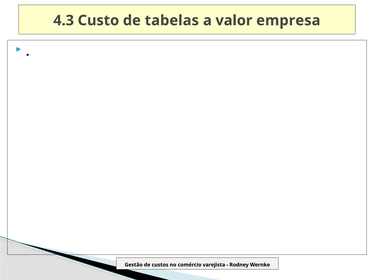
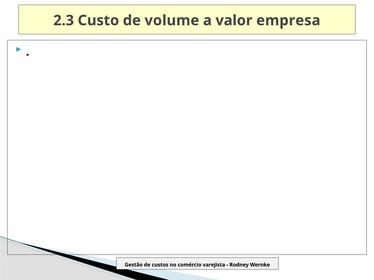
4.3: 4.3 -> 2.3
tabelas: tabelas -> volume
